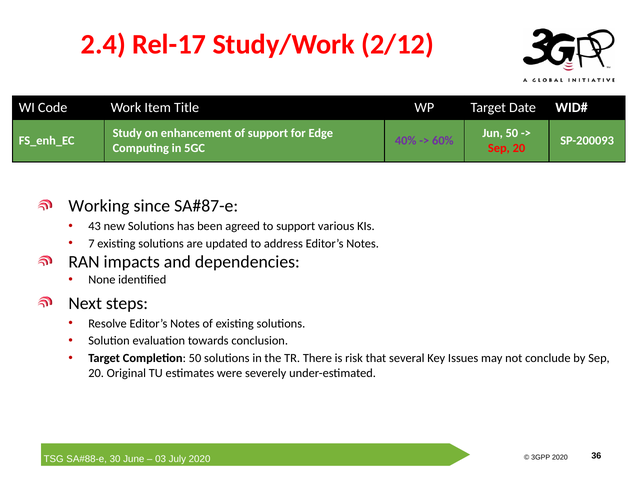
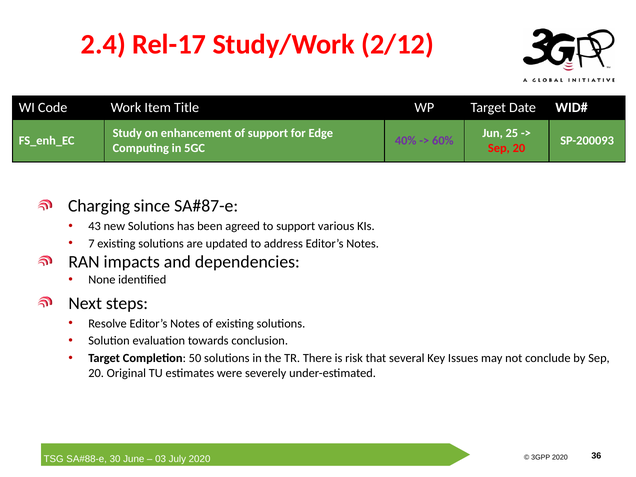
Jun 50: 50 -> 25
Working: Working -> Charging
